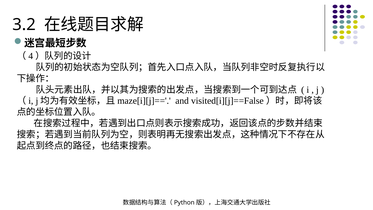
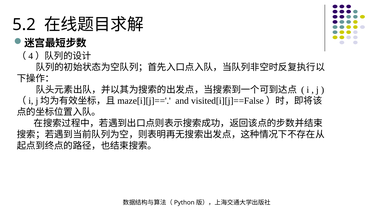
3.2: 3.2 -> 5.2
